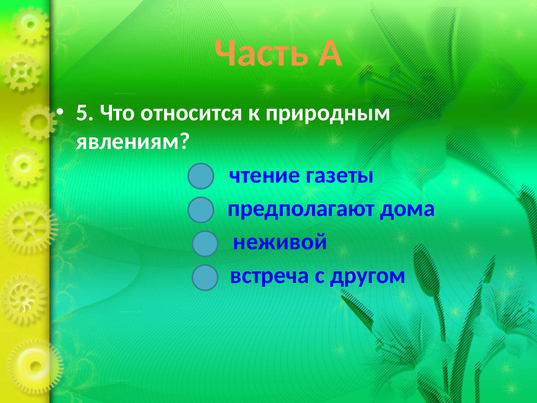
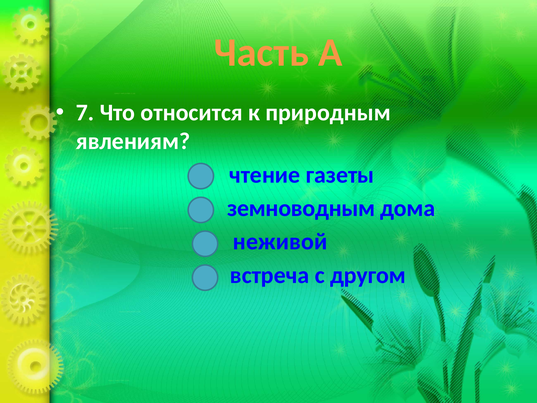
5: 5 -> 7
предполагают: предполагают -> земноводным
